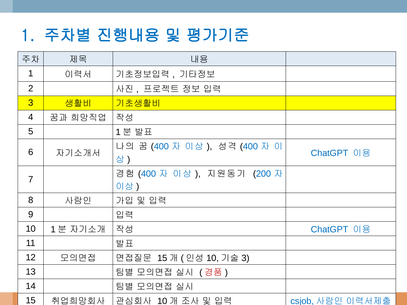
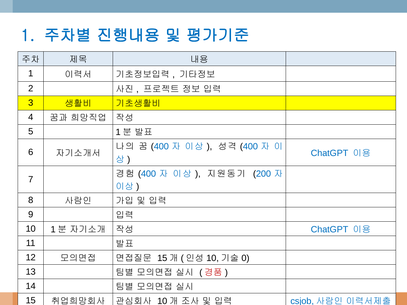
3 at (245, 258): 3 -> 0
